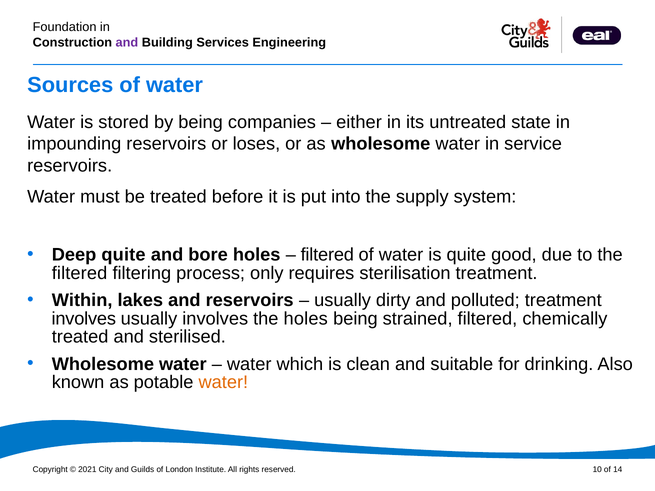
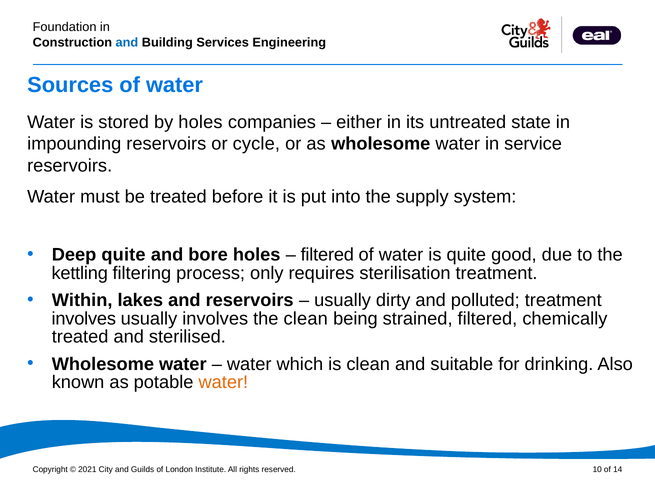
and at (127, 43) colour: purple -> blue
by being: being -> holes
loses: loses -> cycle
filtered at (80, 273): filtered -> kettling
the holes: holes -> clean
